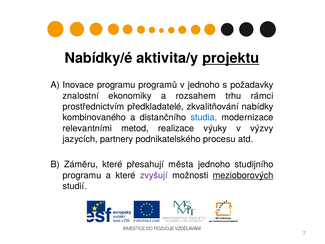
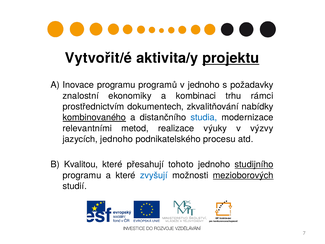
Nabídky/é: Nabídky/é -> Vytvořit/é
rozsahem: rozsahem -> kombinaci
předkladatelé: předkladatelé -> dokumentech
kombinovaného underline: none -> present
jazycích partnery: partnery -> jednoho
Záměru: Záměru -> Kvalitou
města: města -> tohoto
studijního underline: none -> present
zvyšují colour: purple -> blue
